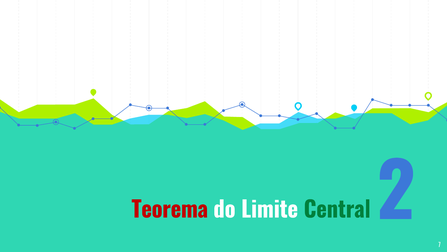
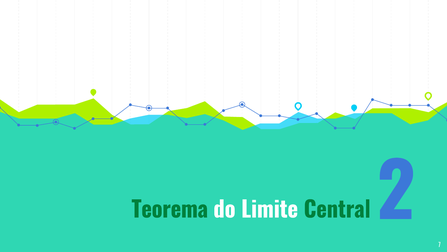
Teorema colour: red -> green
